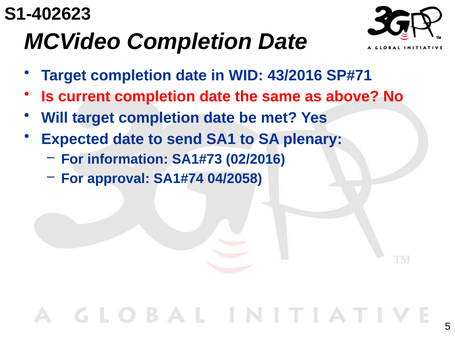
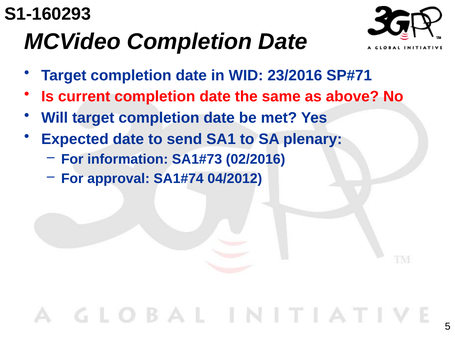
S1-402623: S1-402623 -> S1-160293
43/2016: 43/2016 -> 23/2016
04/2058: 04/2058 -> 04/2012
